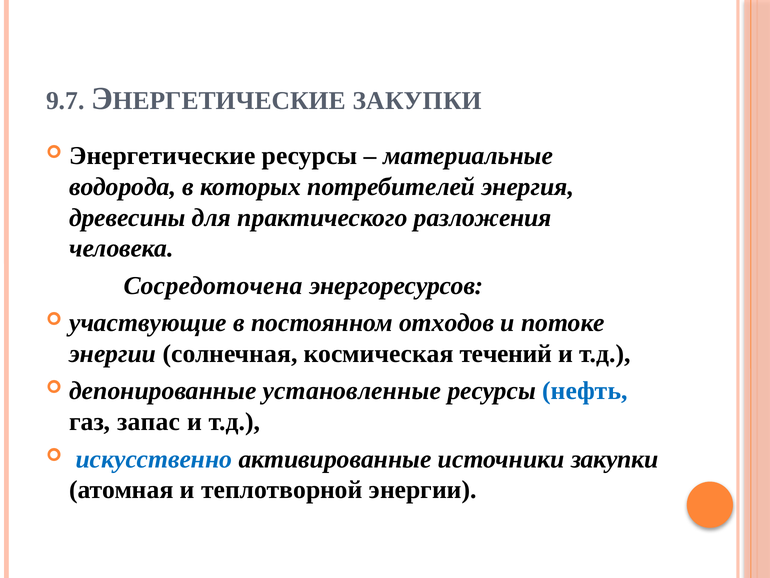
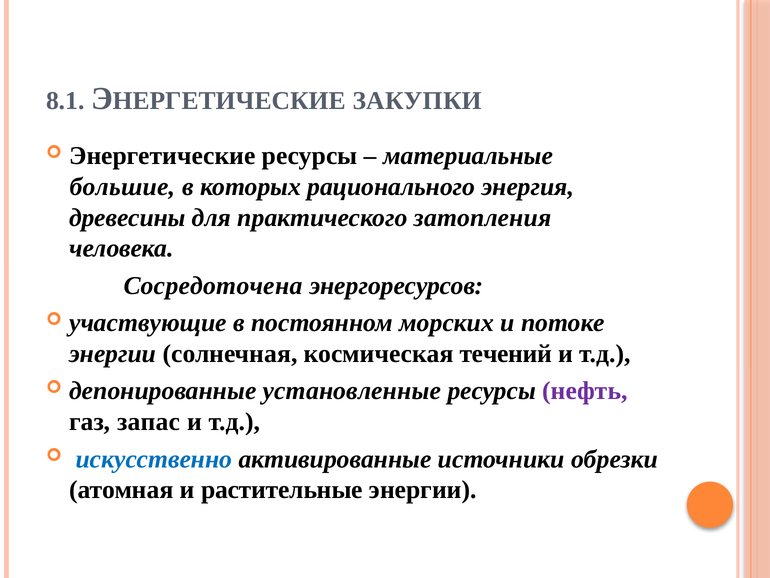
9.7: 9.7 -> 8.1
водорода: водорода -> большие
потребителей: потребителей -> рационального
разложения: разложения -> затопления
отходов: отходов -> морских
нефть colour: blue -> purple
источники закупки: закупки -> обрезки
теплотворной: теплотворной -> растительные
